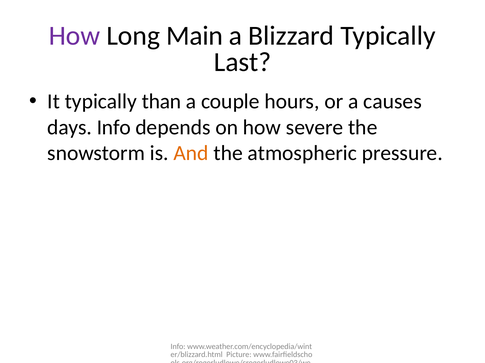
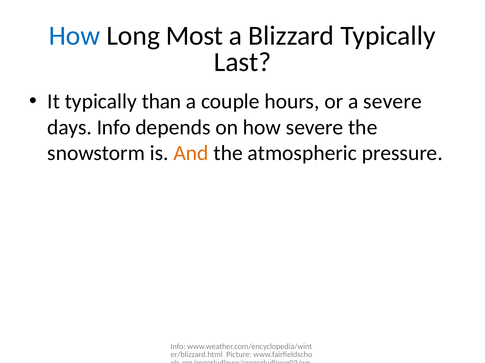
How at (74, 36) colour: purple -> blue
Main: Main -> Most
a causes: causes -> severe
